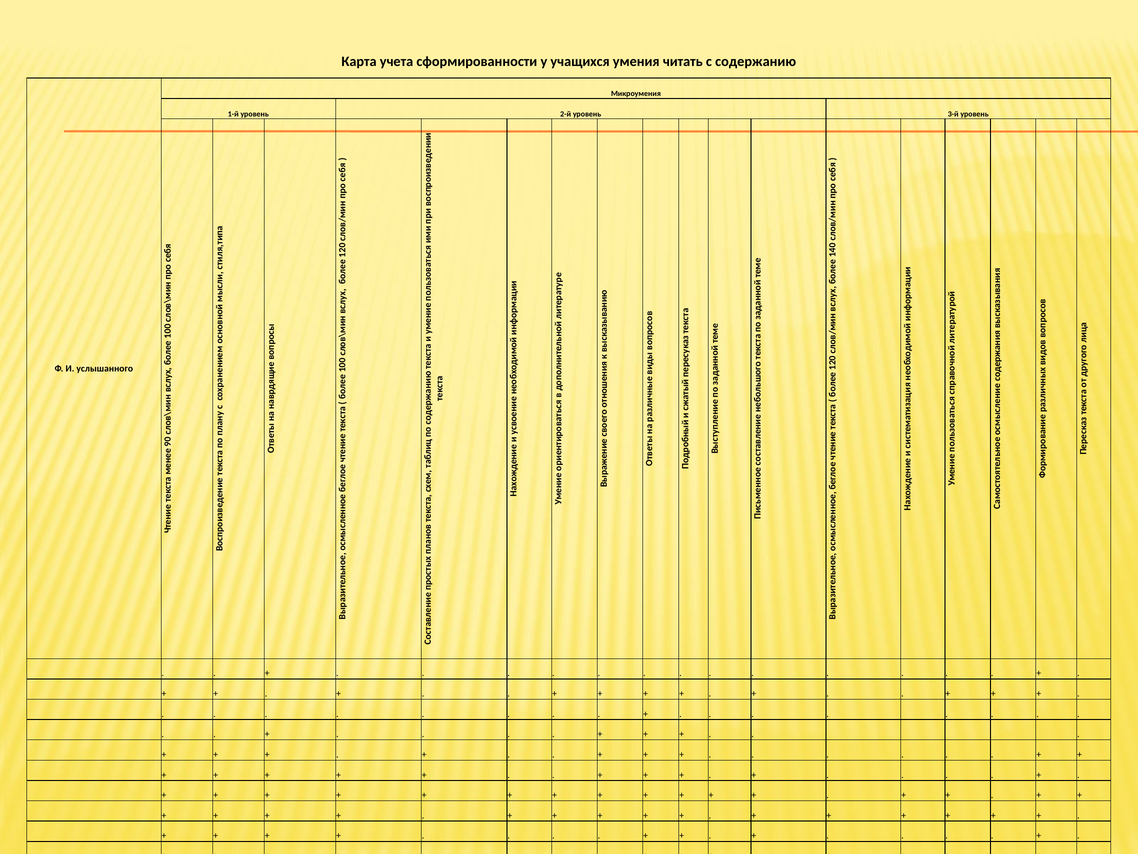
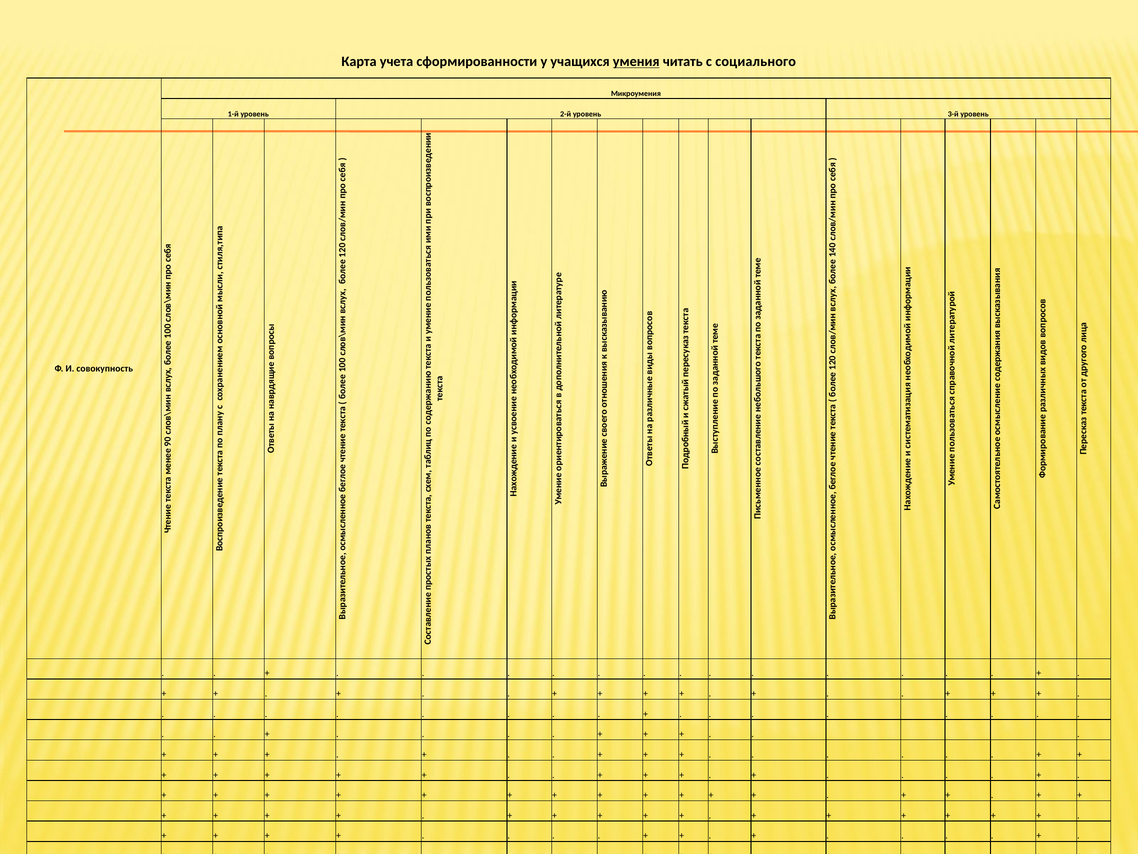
умения underline: none -> present
содержанию: содержанию -> социального
услышанного: услышанного -> совокупность
